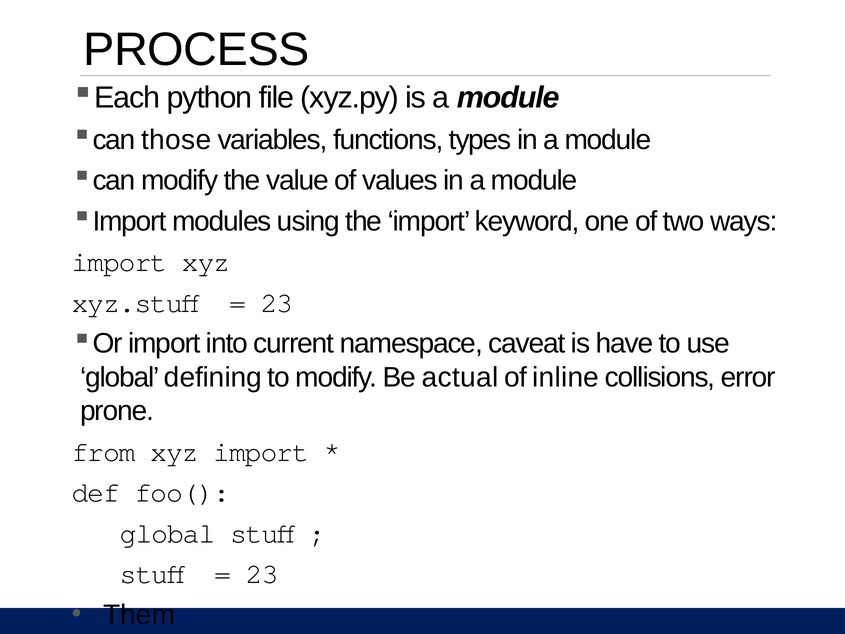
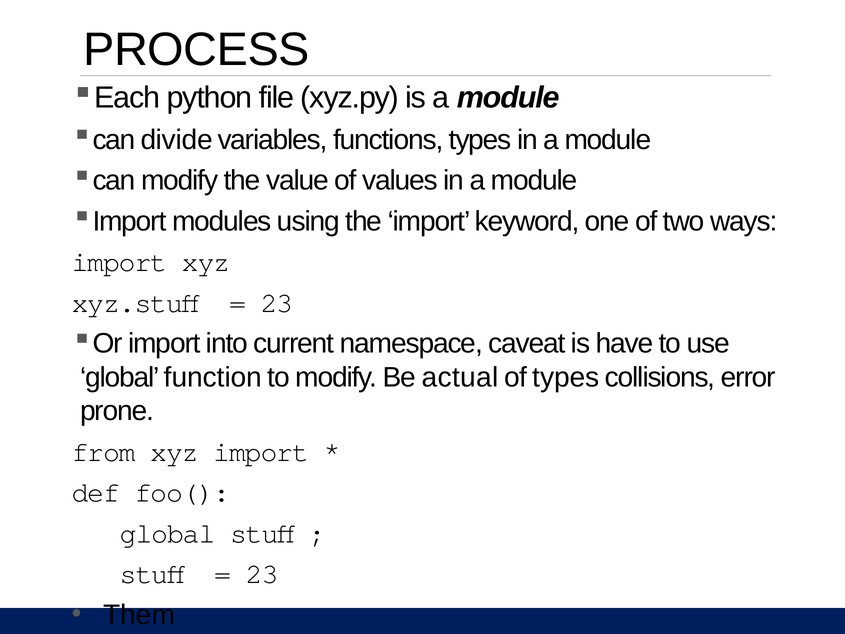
those: those -> divide
defining: defining -> function
of inline: inline -> types
